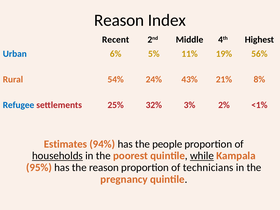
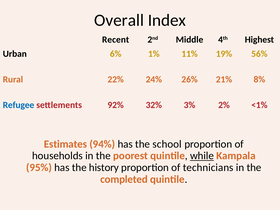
Reason at (119, 20): Reason -> Overall
Urban colour: blue -> black
5%: 5% -> 1%
54%: 54% -> 22%
43%: 43% -> 26%
25%: 25% -> 92%
people: people -> school
households underline: present -> none
the reason: reason -> history
pregnancy: pregnancy -> completed
